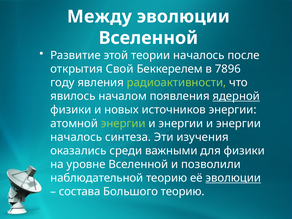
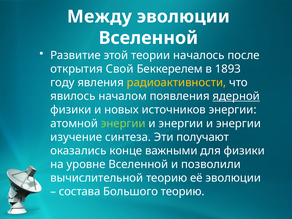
7896: 7896 -> 1893
радиоактивности colour: light green -> yellow
началось at (76, 137): началось -> изучение
изучения: изучения -> получают
среди: среди -> конце
наблюдательной: наблюдательной -> вычислительной
эволюции at (233, 178) underline: present -> none
